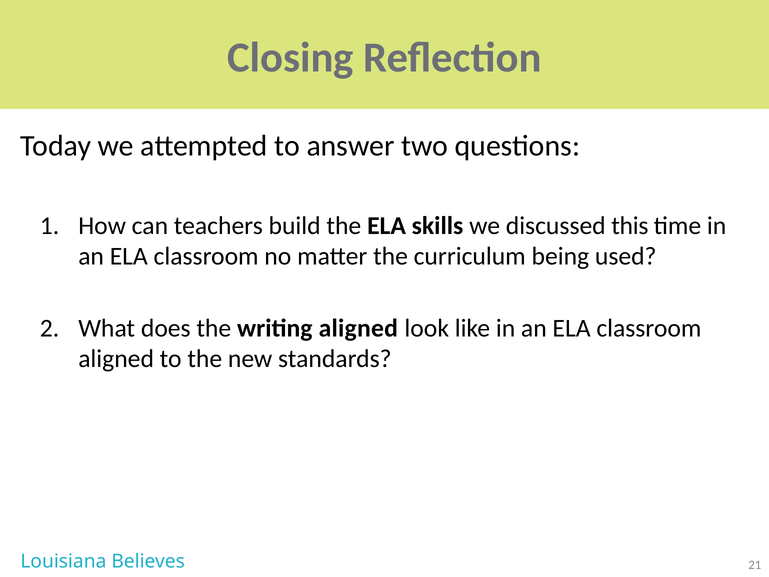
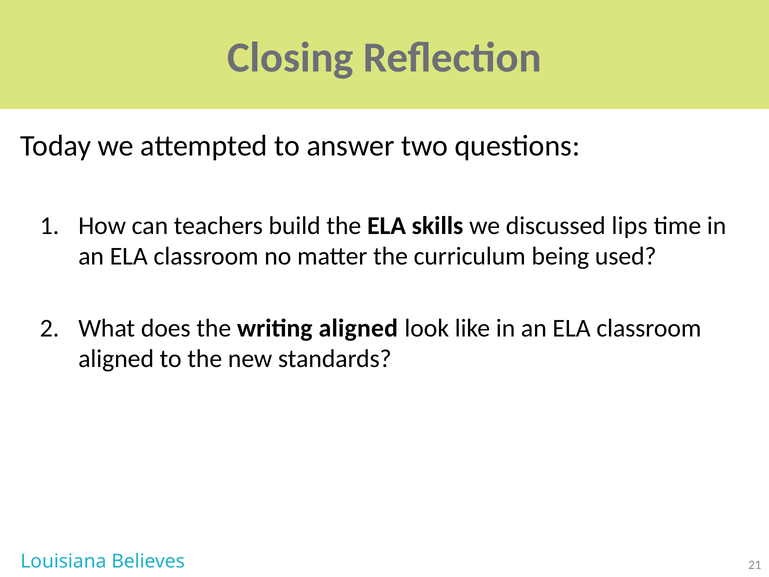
this: this -> lips
